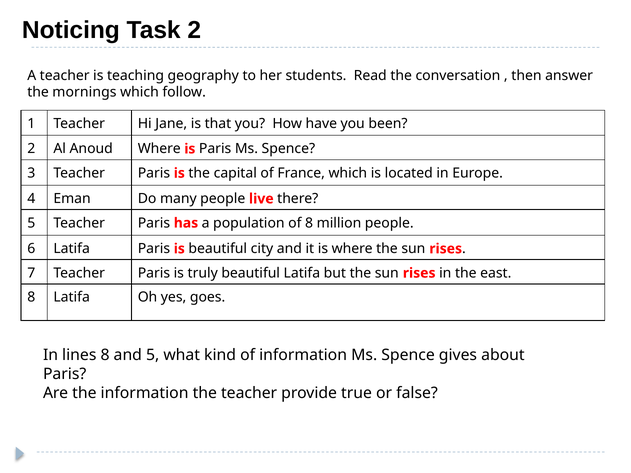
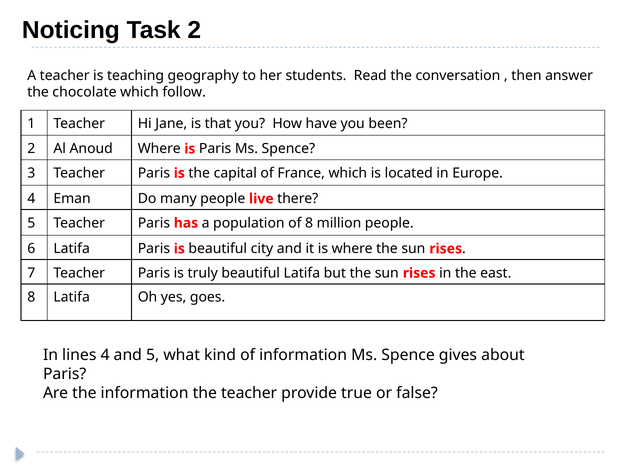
mornings: mornings -> chocolate
lines 8: 8 -> 4
